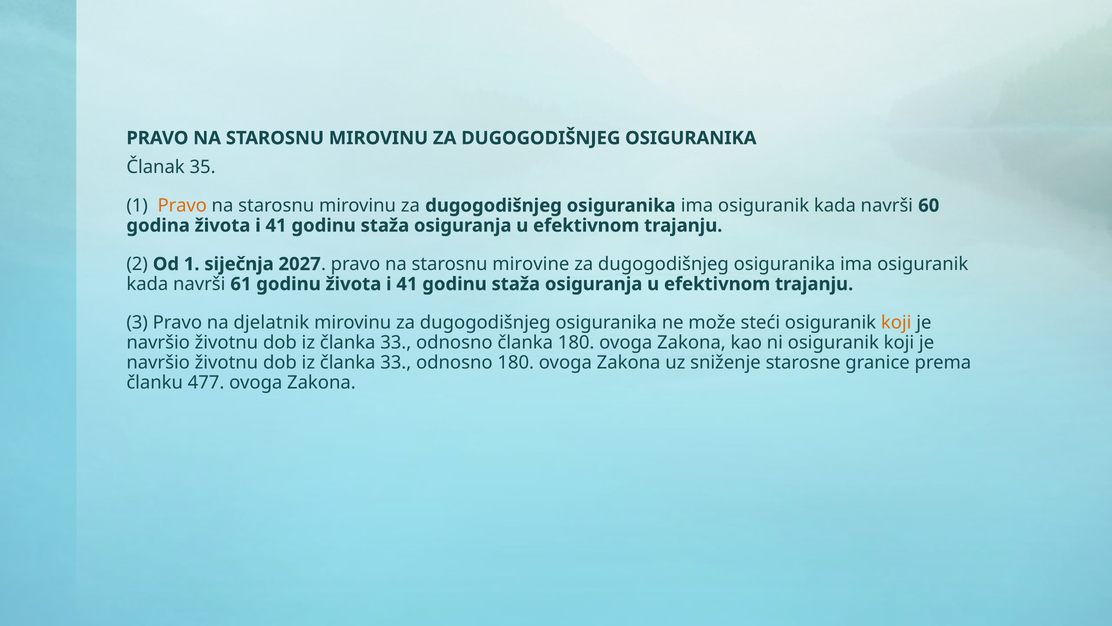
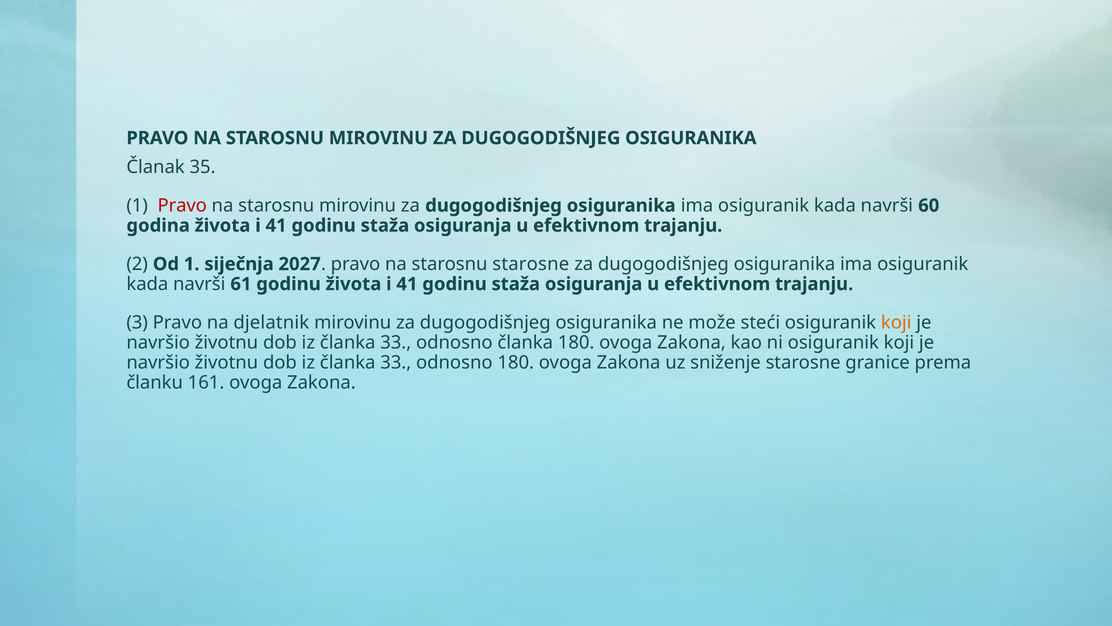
Pravo at (182, 205) colour: orange -> red
starosnu mirovine: mirovine -> starosne
477: 477 -> 161
